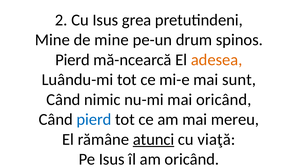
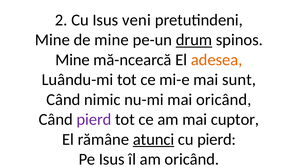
grea: grea -> veni
drum underline: none -> present
Pierd at (73, 60): Pierd -> Mine
pierd at (94, 119) colour: blue -> purple
mereu: mereu -> cuptor
cu viaţă: viaţă -> pierd
